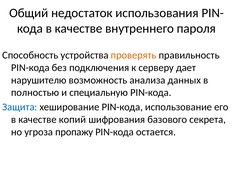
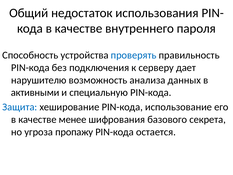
проверять colour: orange -> blue
полностью: полностью -> активными
копий: копий -> менее
